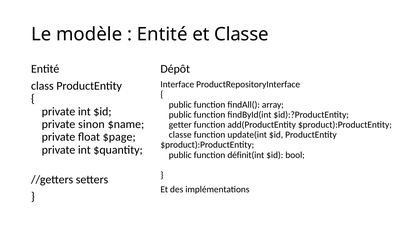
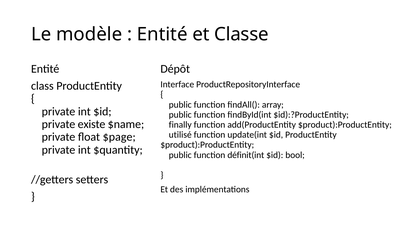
sinon: sinon -> existe
getter: getter -> finally
classe at (180, 135): classe -> utilisé
